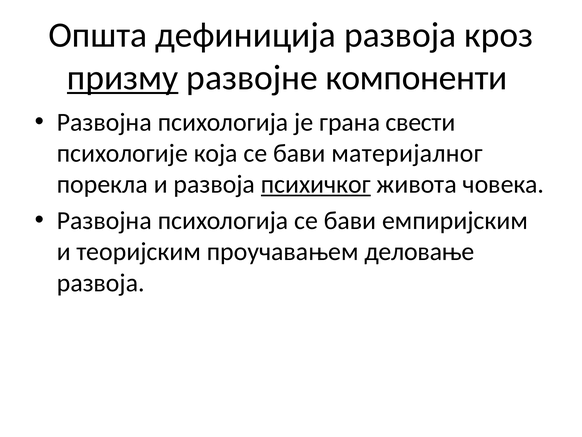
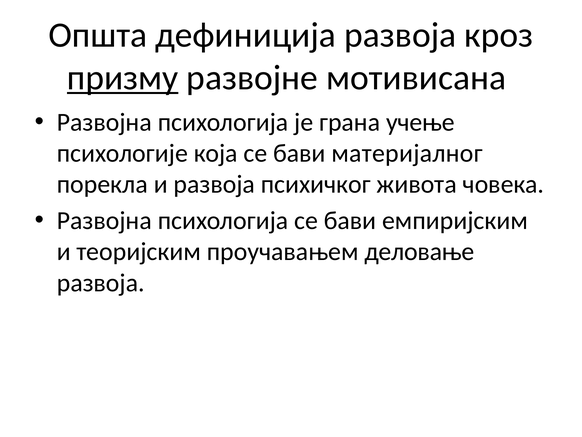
компоненти: компоненти -> мотивисана
свести: свести -> учење
психичког underline: present -> none
